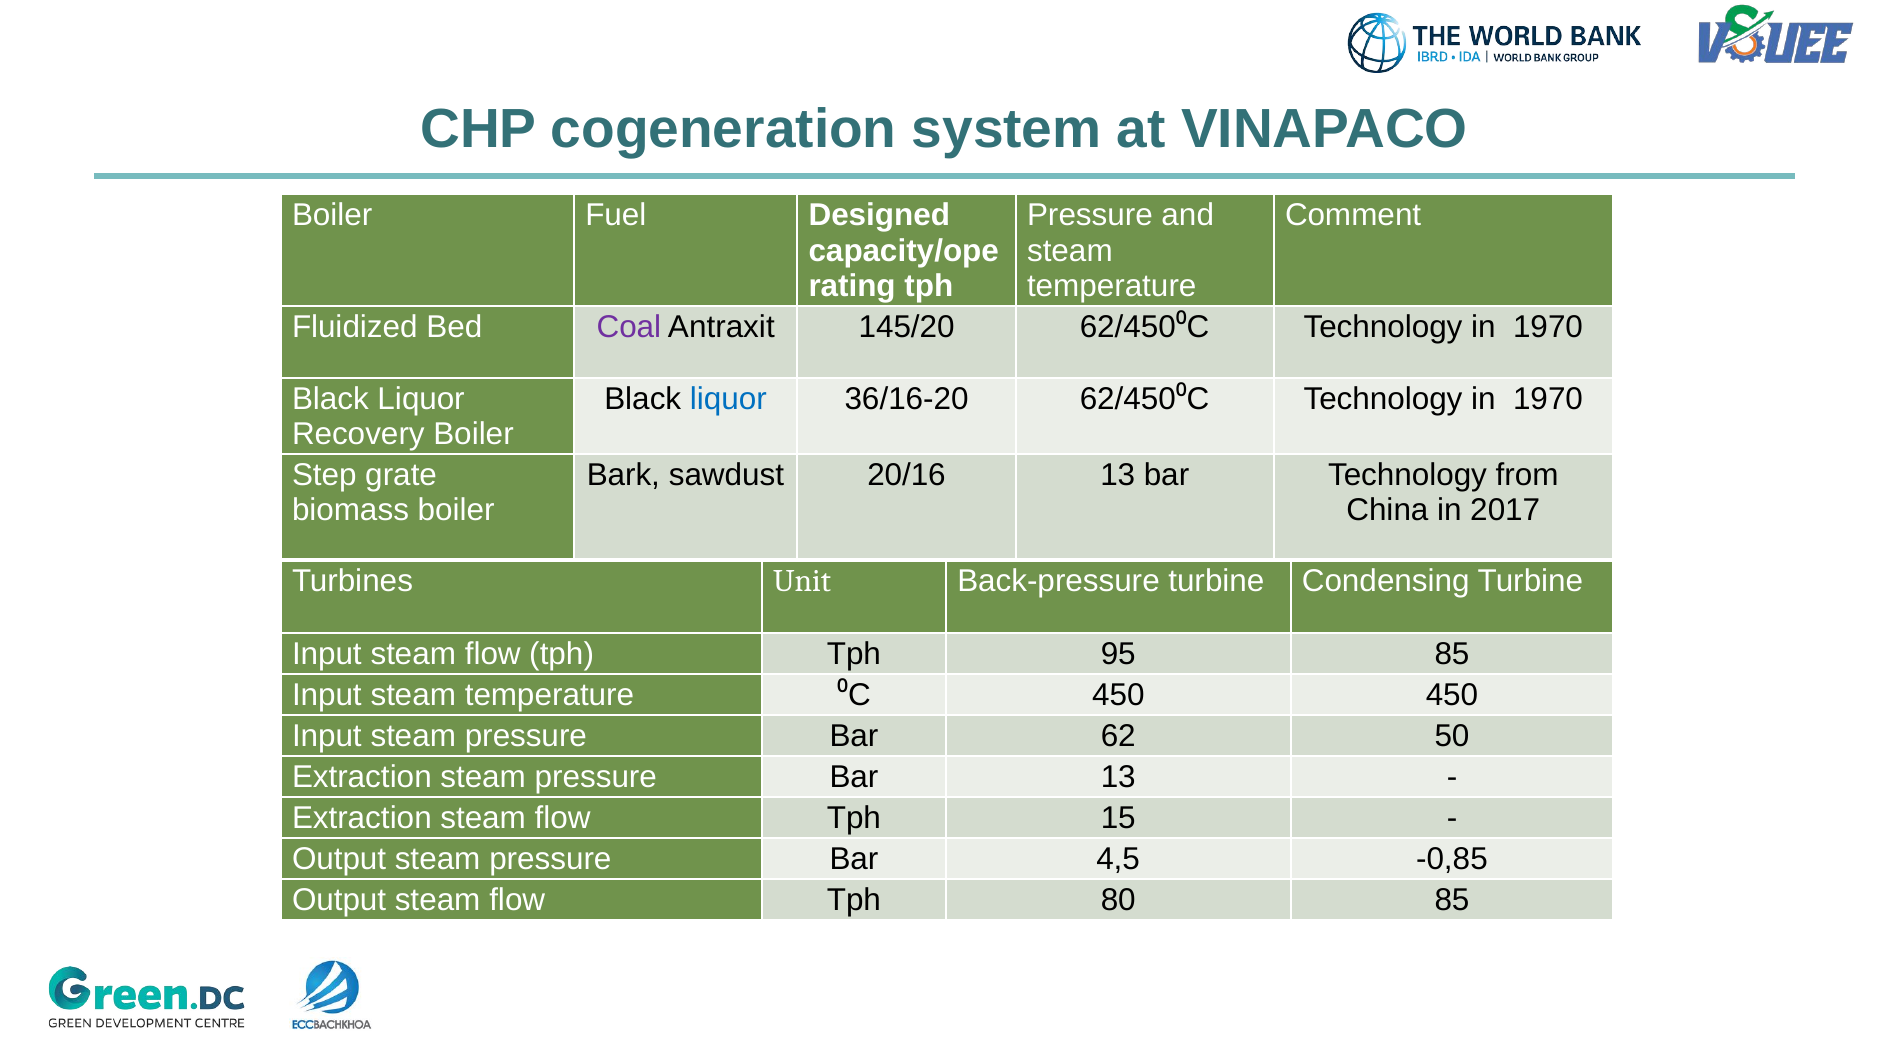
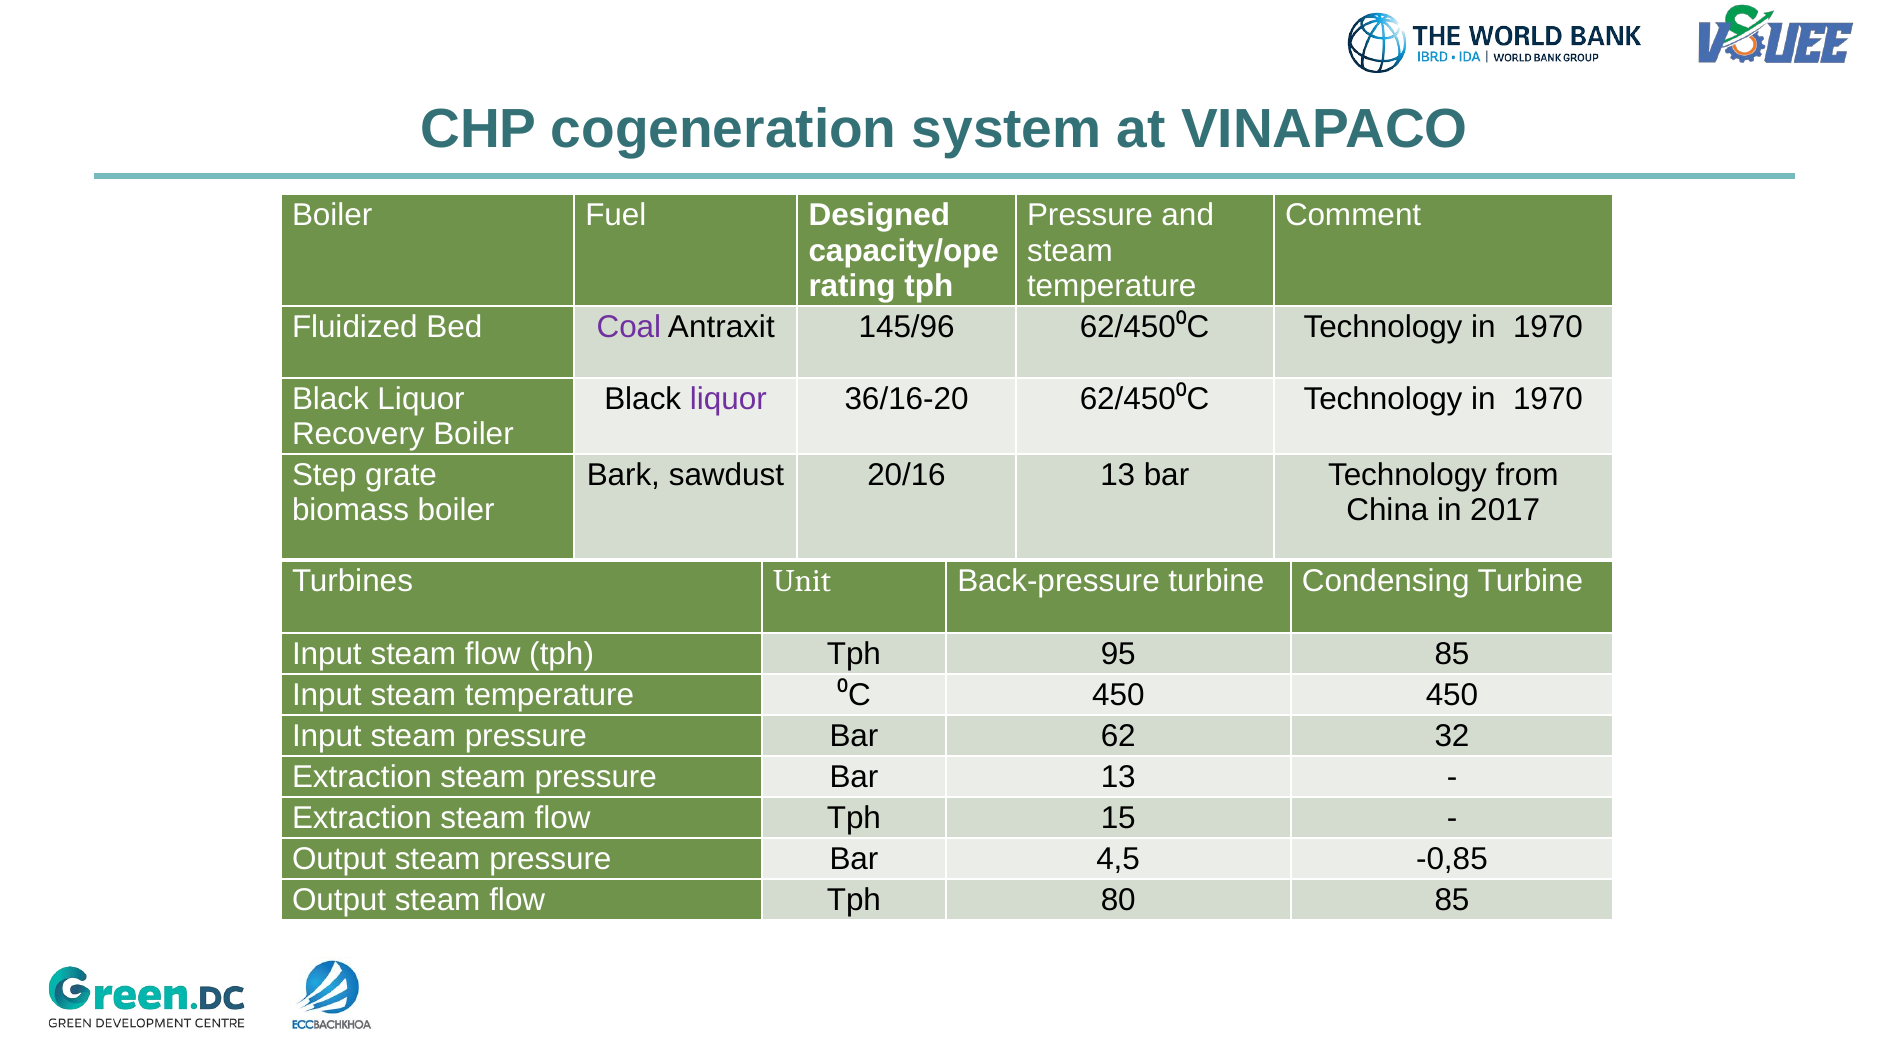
145/20: 145/20 -> 145/96
liquor at (728, 399) colour: blue -> purple
50: 50 -> 32
